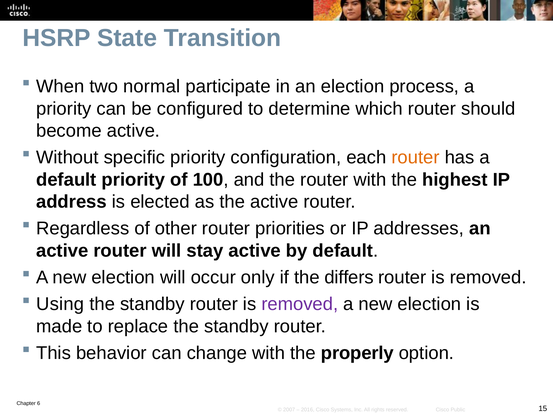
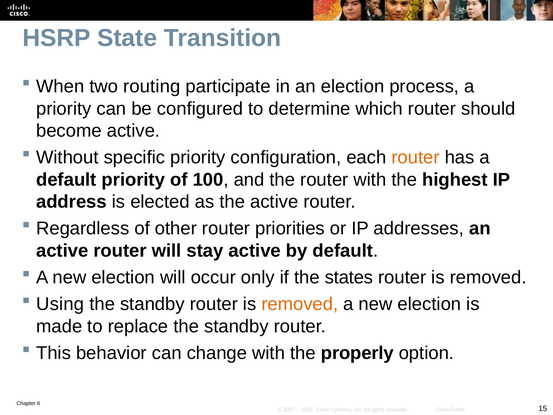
normal: normal -> routing
differs: differs -> states
removed at (300, 304) colour: purple -> orange
